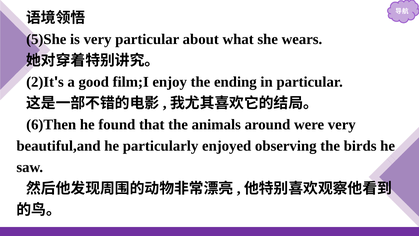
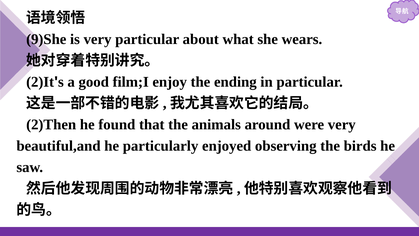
5)She: 5)She -> 9)She
6)Then: 6)Then -> 2)Then
